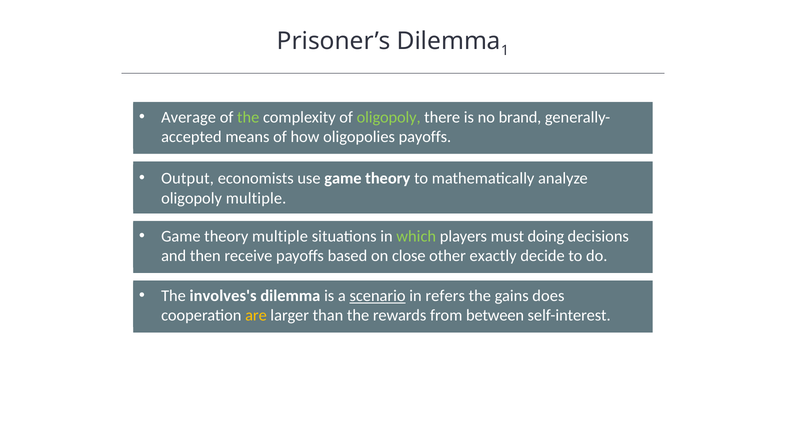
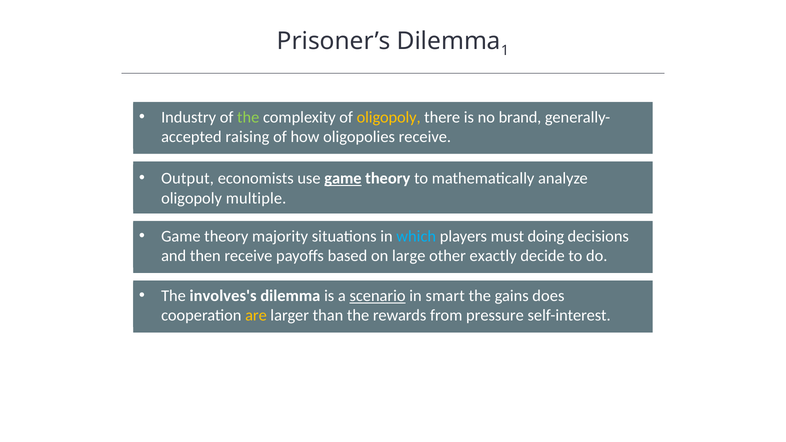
Average: Average -> Industry
oligopoly at (389, 117) colour: light green -> yellow
means: means -> raising
oligopolies payoffs: payoffs -> receive
game at (343, 179) underline: none -> present
theory multiple: multiple -> majority
which colour: light green -> light blue
close: close -> large
refers: refers -> smart
between: between -> pressure
